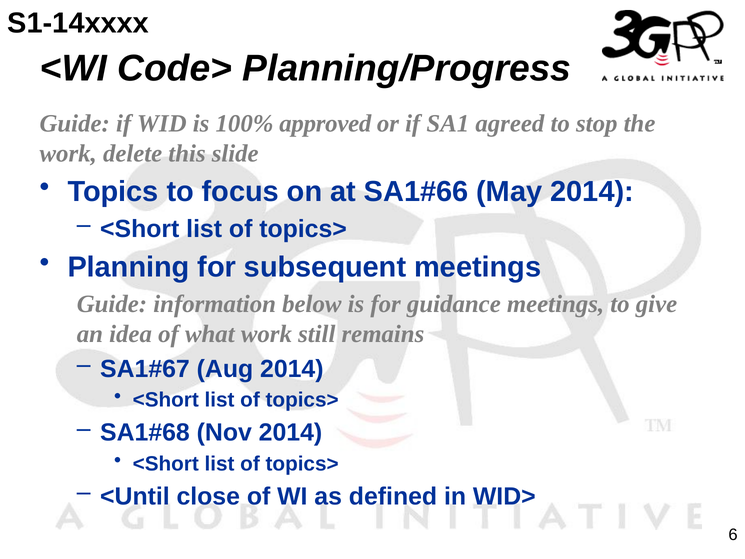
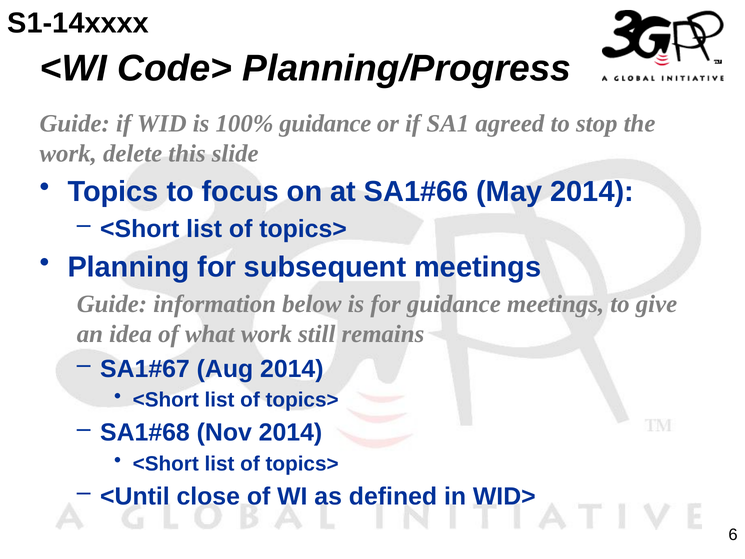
100% approved: approved -> guidance
